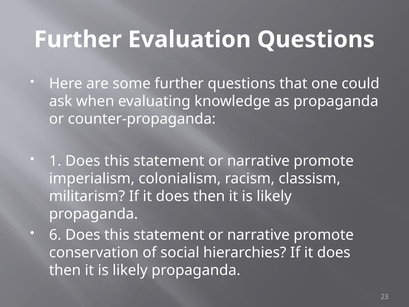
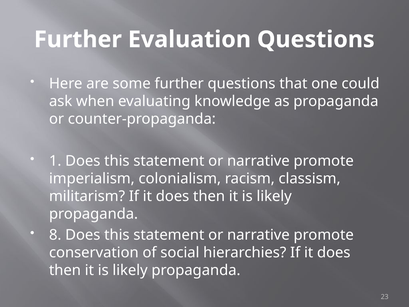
6: 6 -> 8
